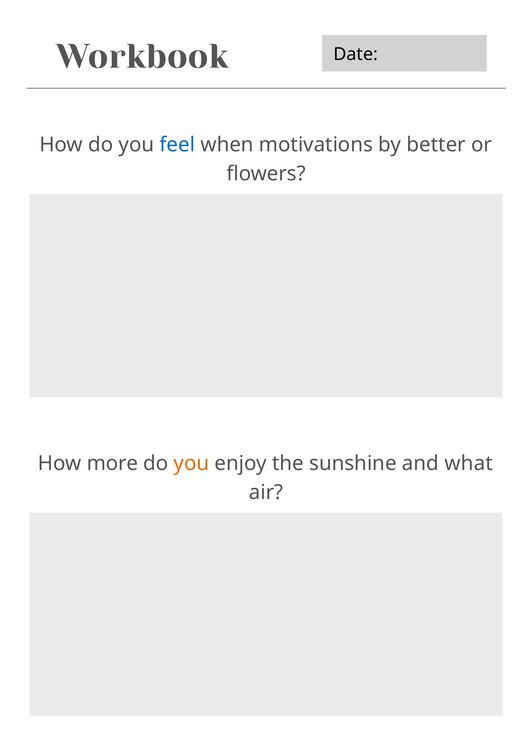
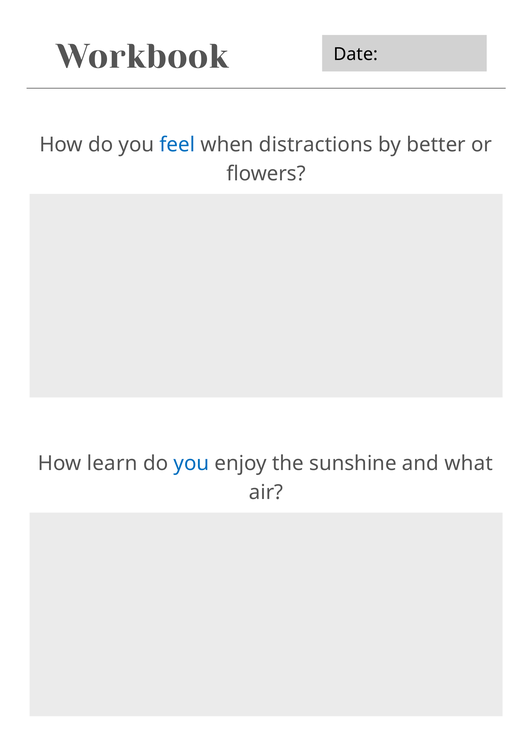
motivations: motivations -> distractions
more: more -> learn
you at (191, 463) colour: orange -> blue
